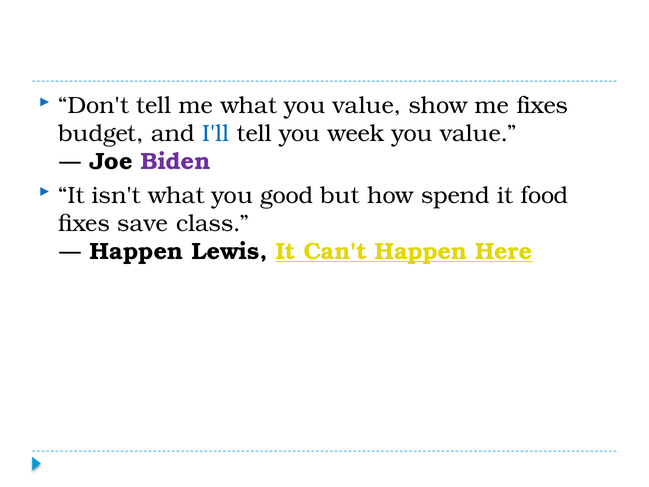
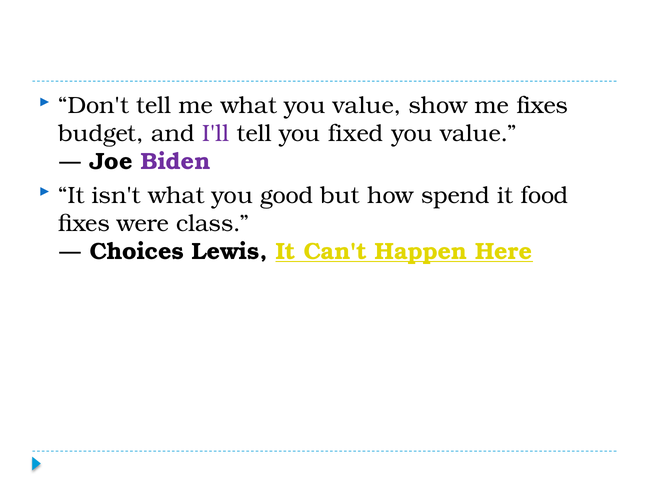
I'll colour: blue -> purple
week: week -> fixed
save: save -> were
Happen at (137, 251): Happen -> Choices
